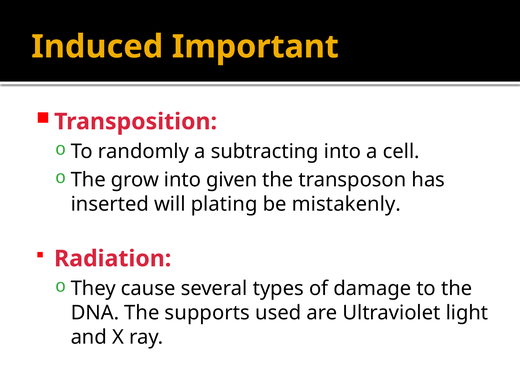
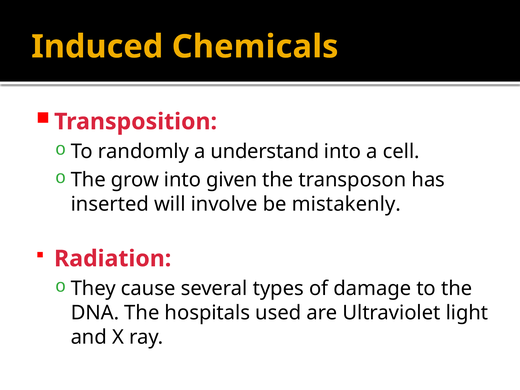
Important: Important -> Chemicals
subtracting: subtracting -> understand
plating: plating -> involve
supports: supports -> hospitals
